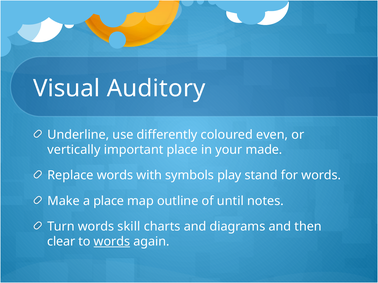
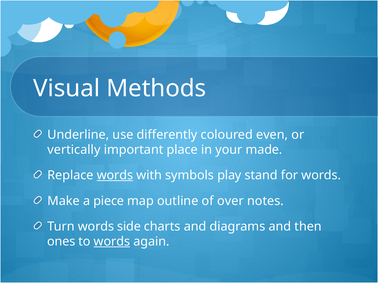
Auditory: Auditory -> Methods
words at (115, 176) underline: none -> present
a place: place -> piece
until: until -> over
skill: skill -> side
clear: clear -> ones
